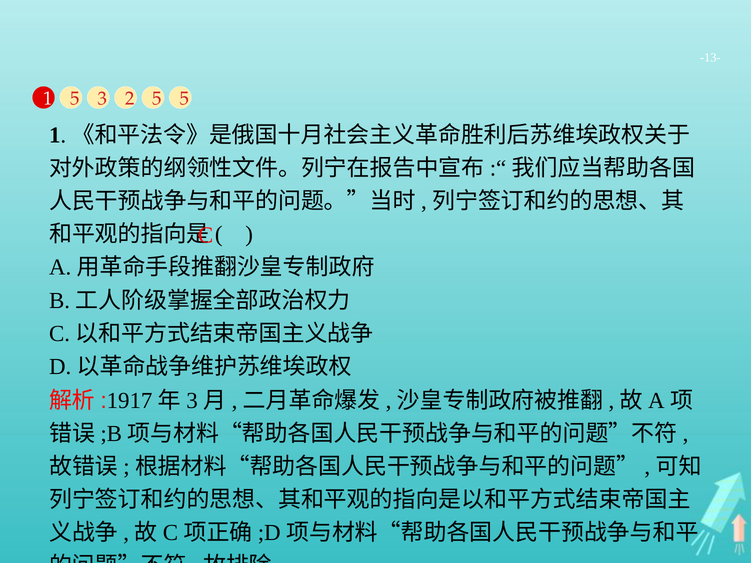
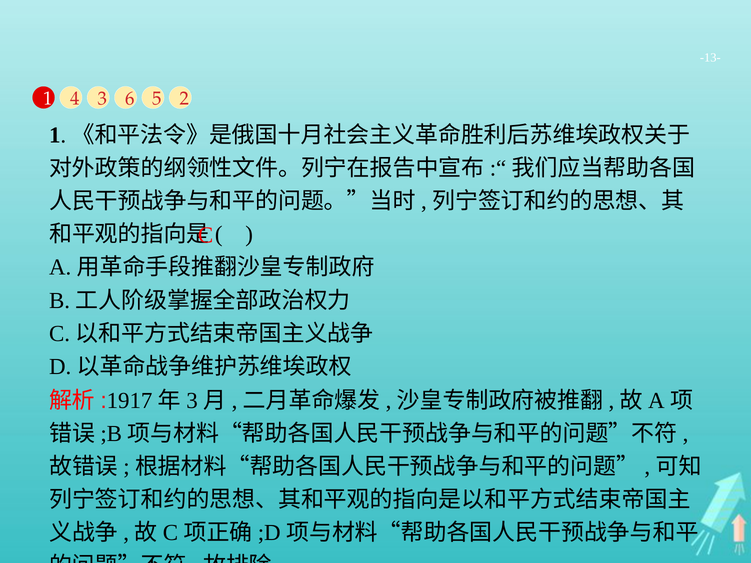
1 5: 5 -> 4
2: 2 -> 6
5 5: 5 -> 2
